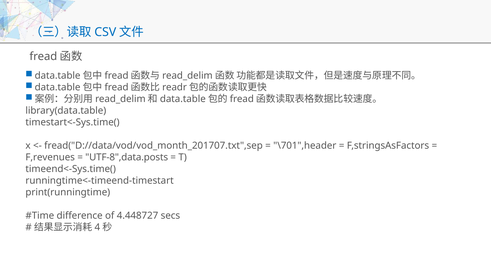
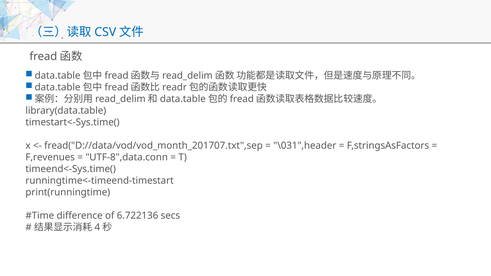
\701",header: \701",header -> \031",header
UTF-8",data.posts: UTF-8",data.posts -> UTF-8",data.conn
4.448727: 4.448727 -> 6.722136
